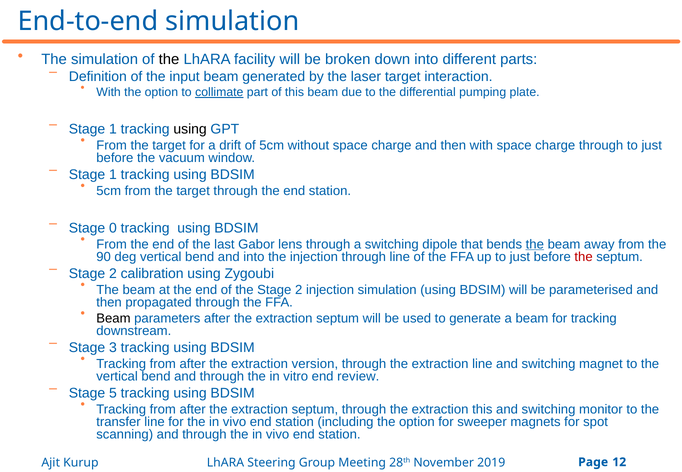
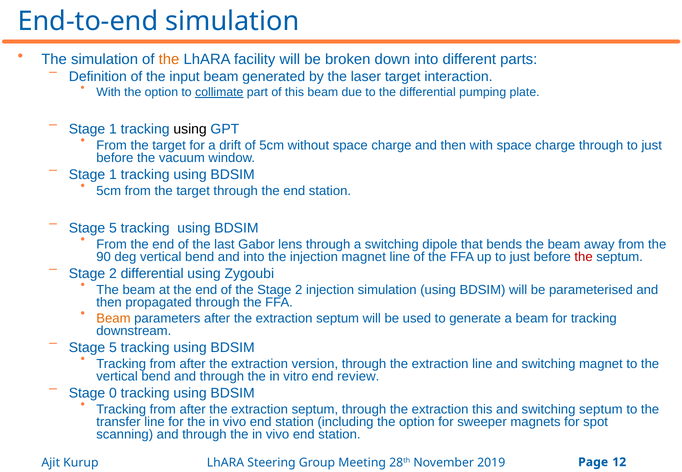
the at (169, 59) colour: black -> orange
0 at (113, 228): 0 -> 5
the at (535, 244) underline: present -> none
injection through: through -> magnet
2 calibration: calibration -> differential
Beam at (113, 318) colour: black -> orange
3 at (113, 348): 3 -> 5
5: 5 -> 0
switching monitor: monitor -> septum
